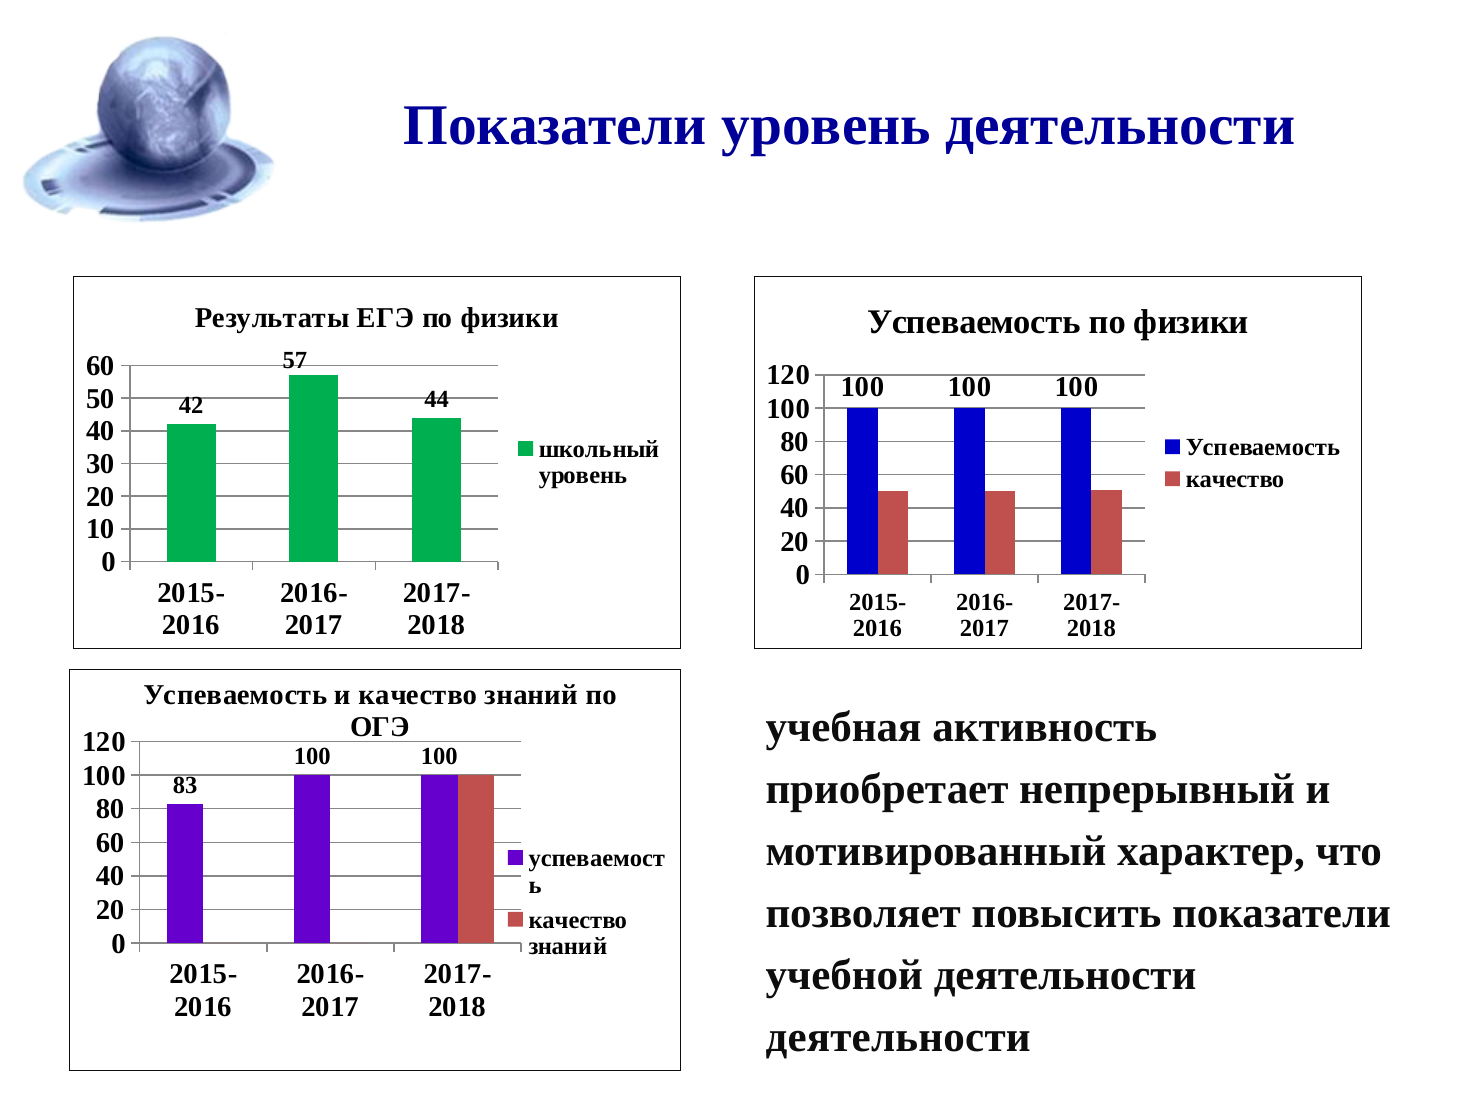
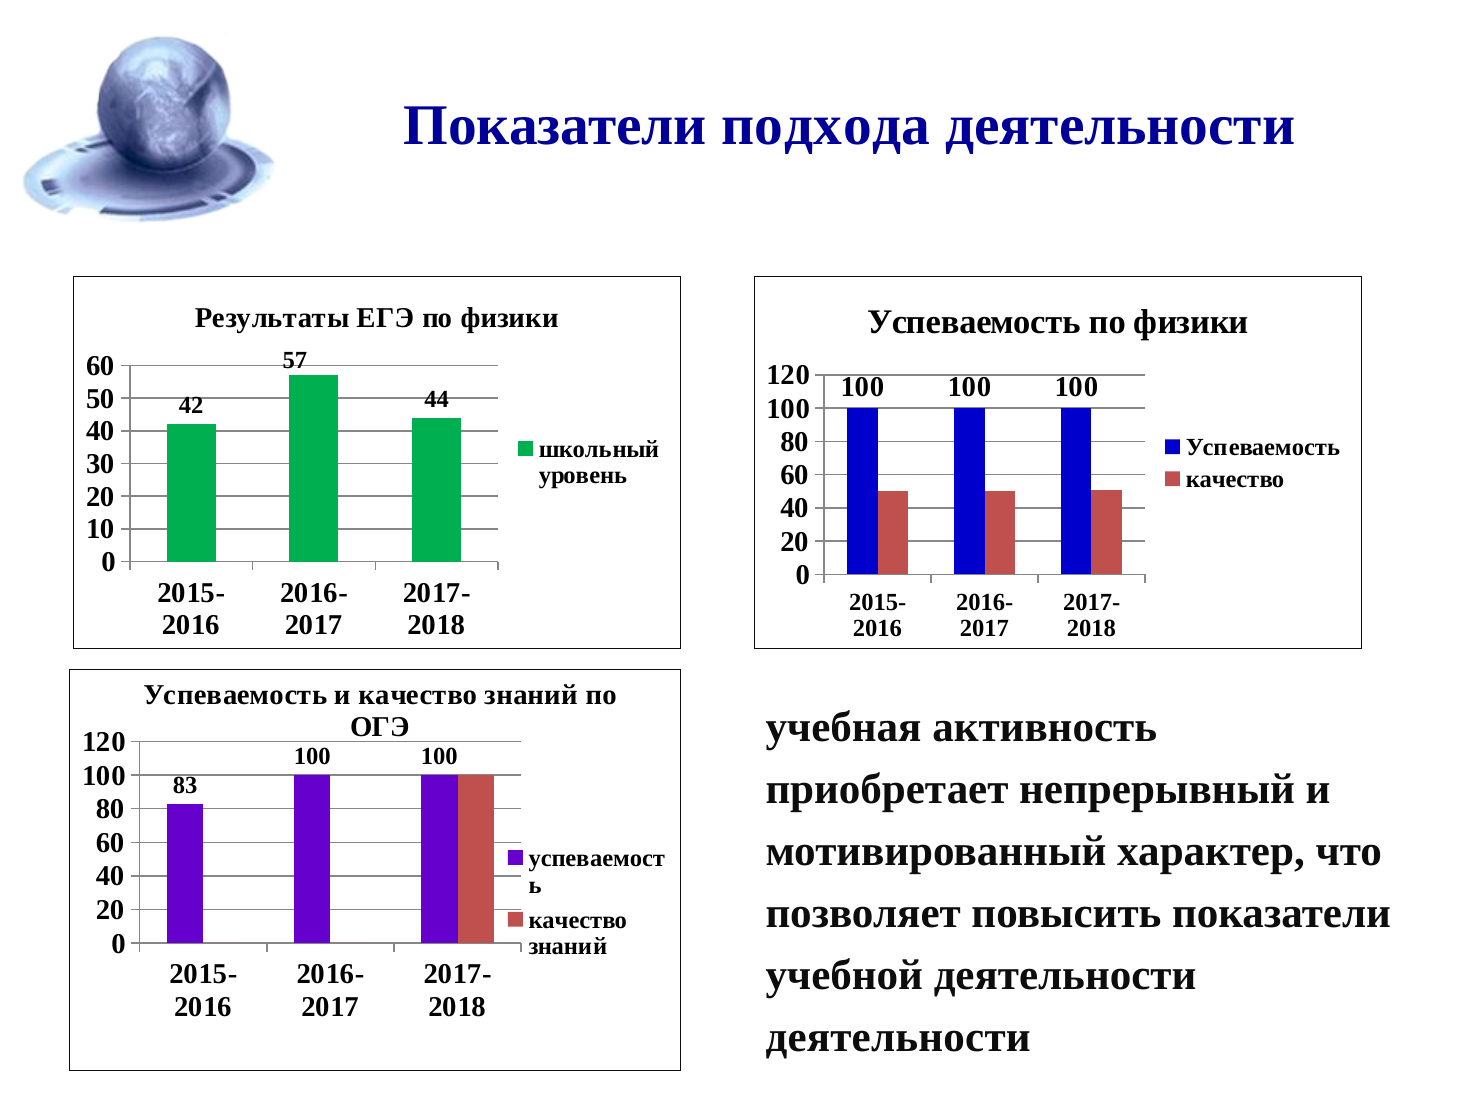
Показатели уровень: уровень -> подхода
